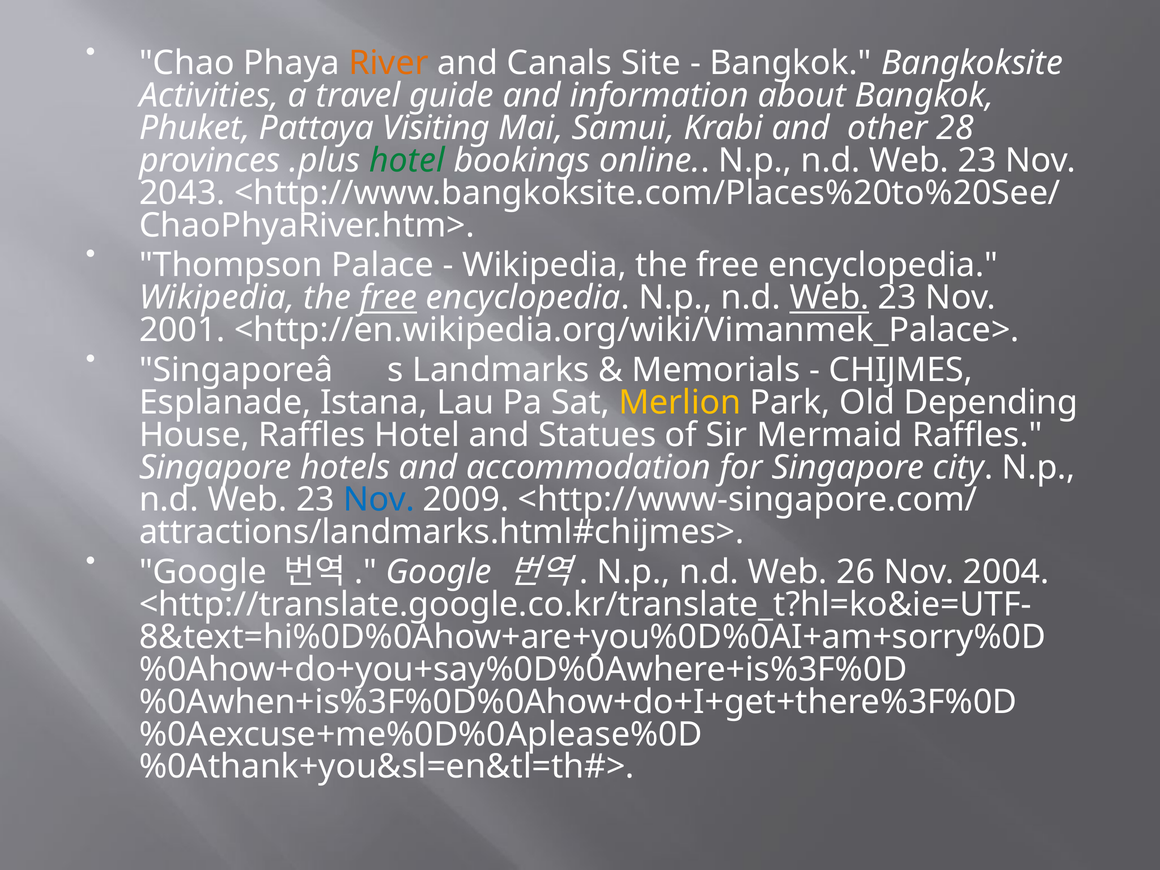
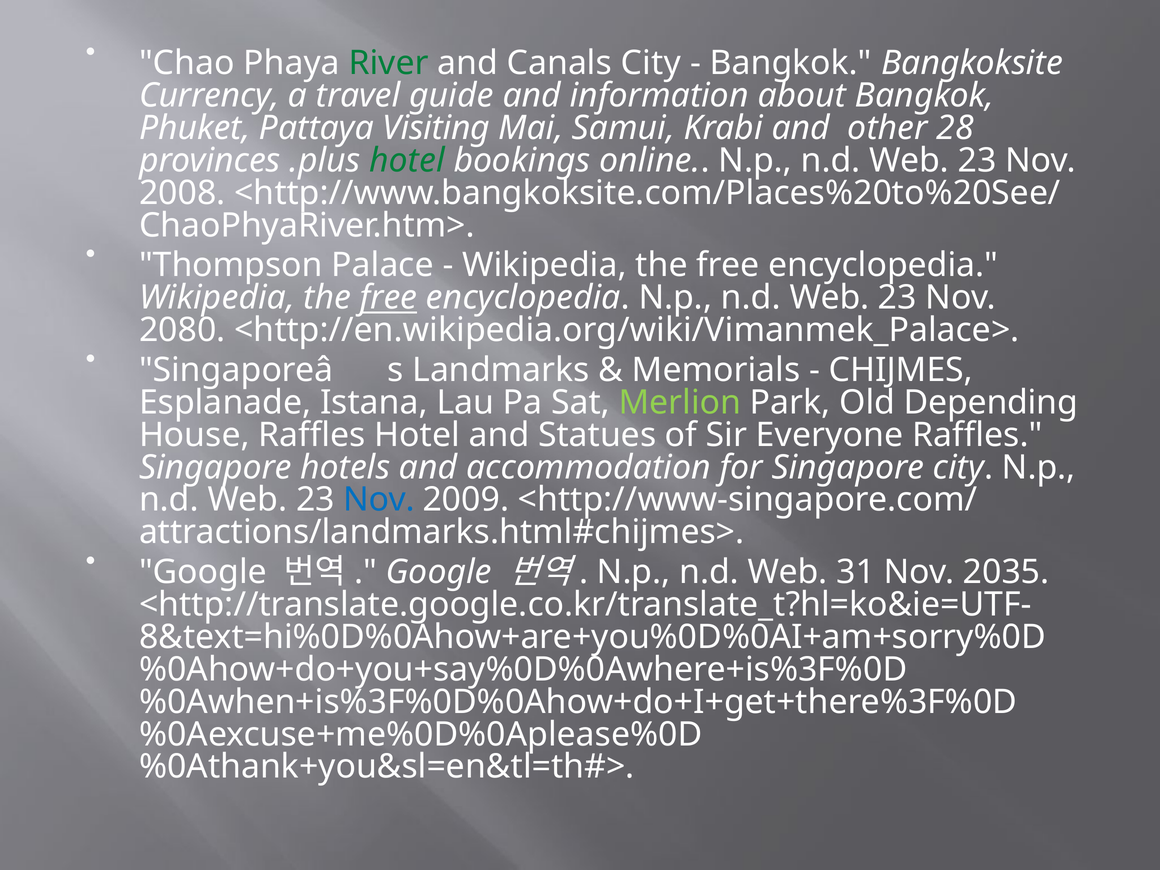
River colour: orange -> green
Canals Site: Site -> City
Activities: Activities -> Currency
2043: 2043 -> 2008
Web at (829, 298) underline: present -> none
2001: 2001 -> 2080
Merlion colour: yellow -> light green
Mermaid: Mermaid -> Everyone
26: 26 -> 31
2004: 2004 -> 2035
